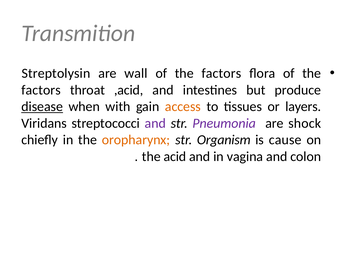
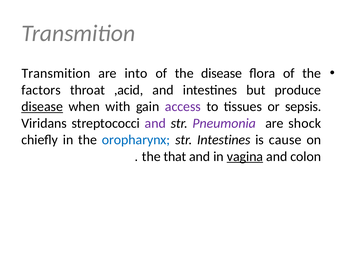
Streptolysin at (56, 73): Streptolysin -> Transmition
wall: wall -> into
factors at (221, 73): factors -> disease
access colour: orange -> purple
layers: layers -> sepsis
oropharynx colour: orange -> blue
str Organism: Organism -> Intestines
acid: acid -> that
vagina underline: none -> present
